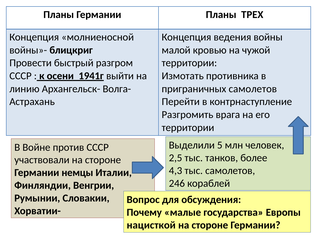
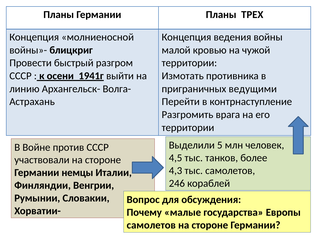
приграничных самолетов: самолетов -> ведущими
2,5: 2,5 -> 4,5
нацисткой at (151, 225): нацисткой -> самолетов
